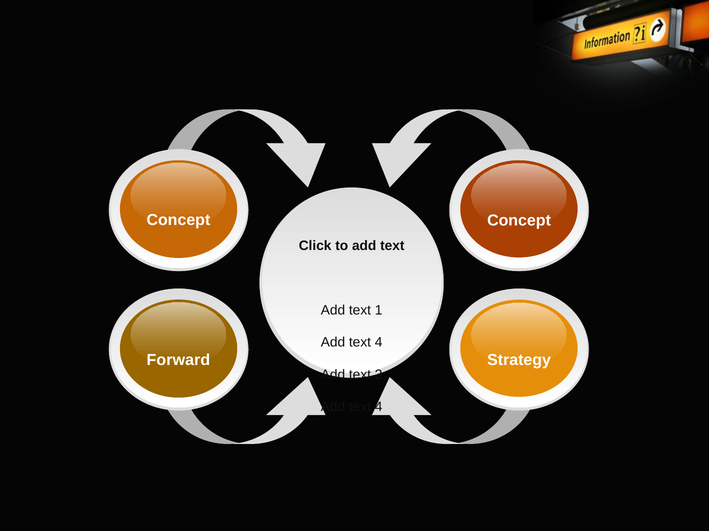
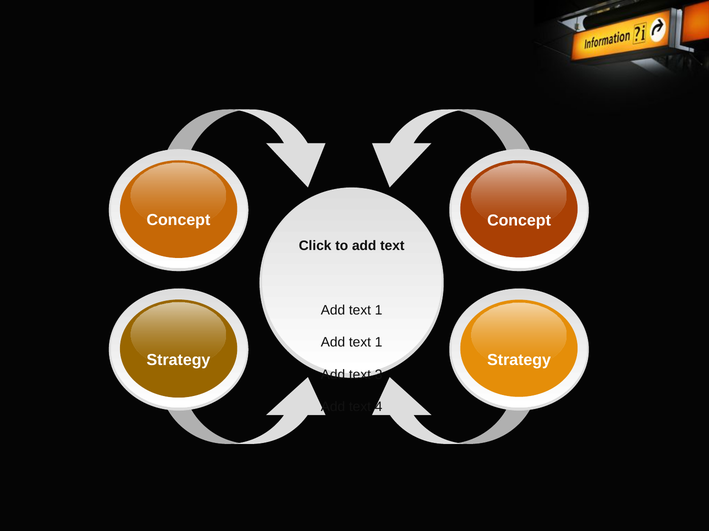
4 at (379, 343): 4 -> 1
Forward at (178, 361): Forward -> Strategy
